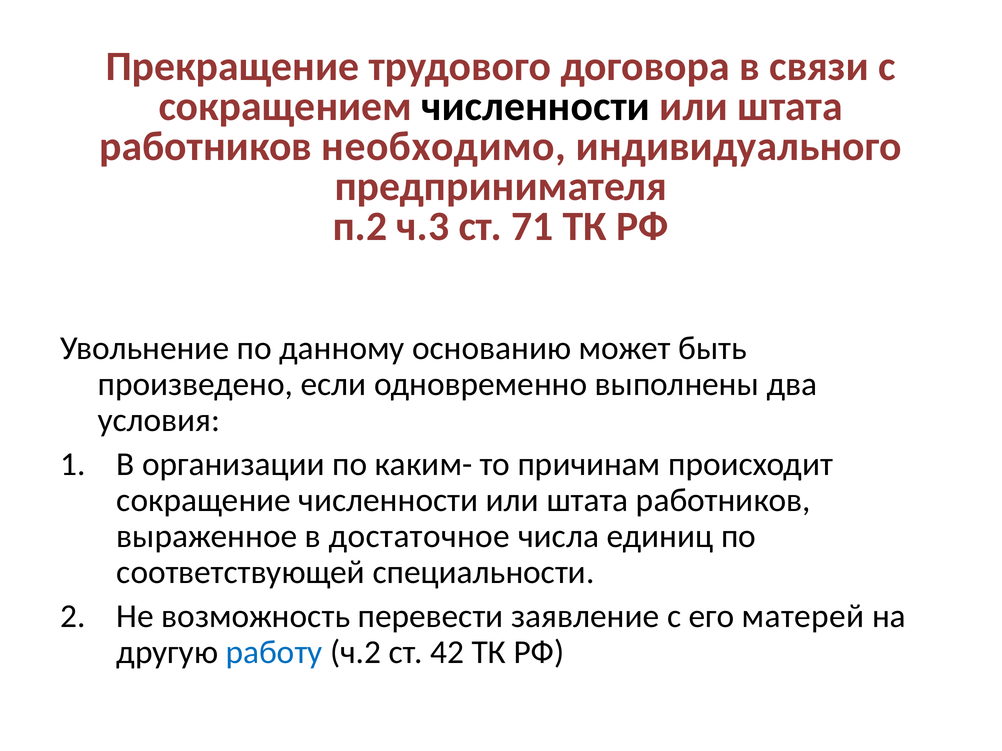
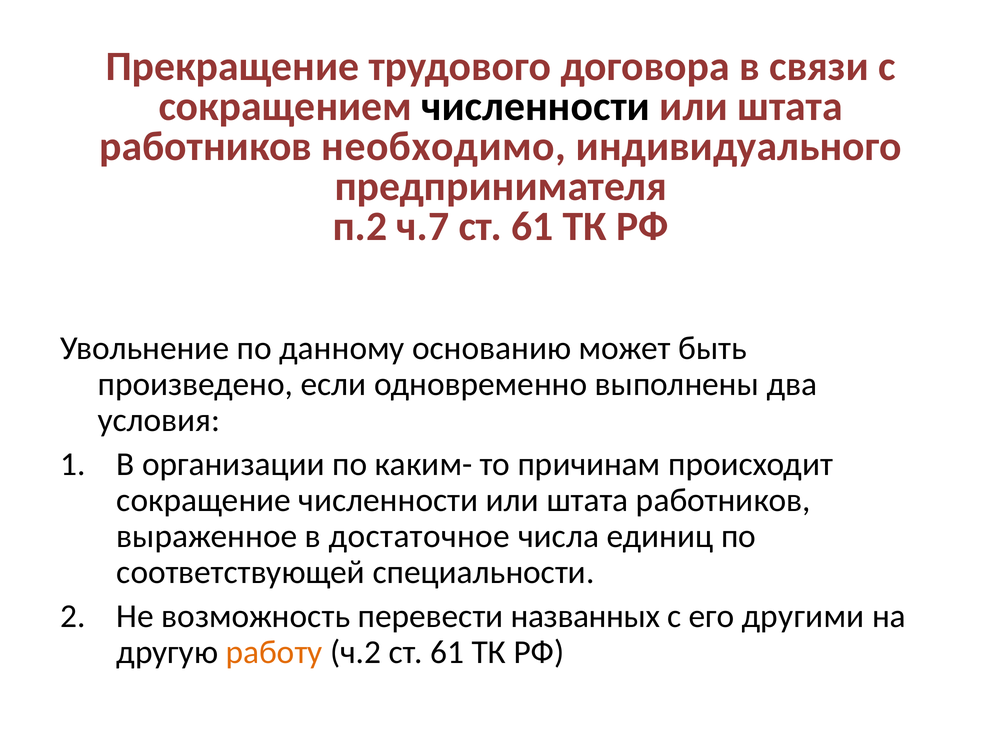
ч.3: ч.3 -> ч.7
71 at (532, 227): 71 -> 61
заявление: заявление -> названных
матерей: матерей -> другими
работу colour: blue -> orange
ч.2 ст 42: 42 -> 61
